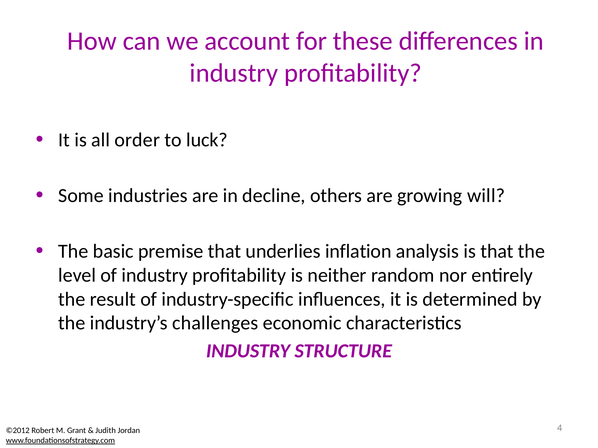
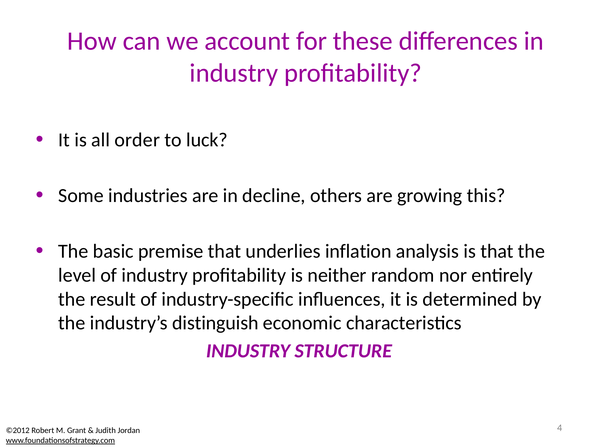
will: will -> this
challenges: challenges -> distinguish
